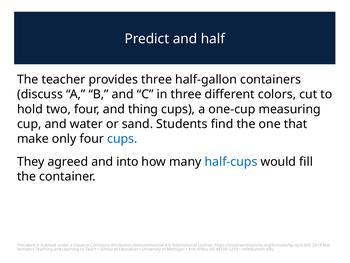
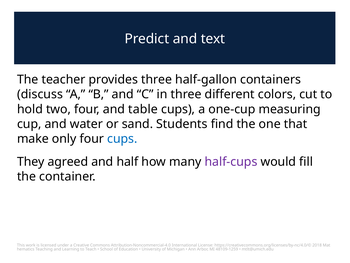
half: half -> text
thing: thing -> table
into: into -> half
half-cups colour: blue -> purple
